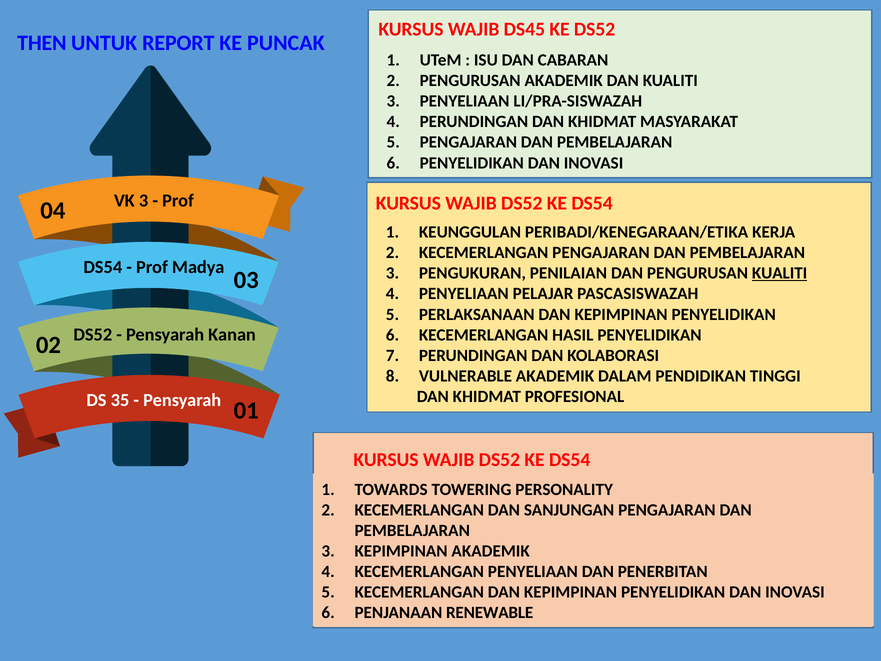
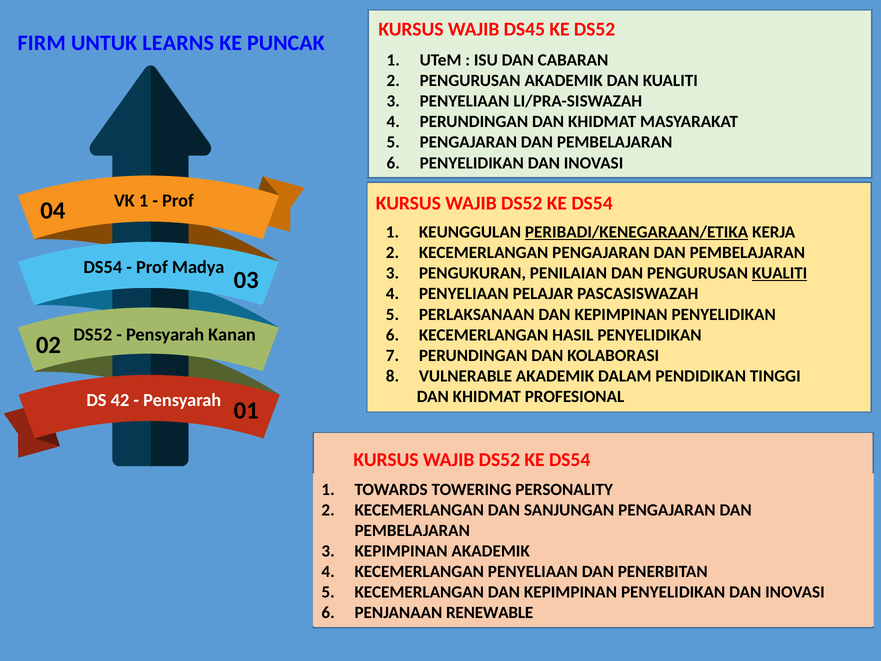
THEN: THEN -> FIRM
REPORT: REPORT -> LEARNS
VK 3: 3 -> 1
PERIBADI/KENEGARAAN/ETIKA underline: none -> present
35: 35 -> 42
